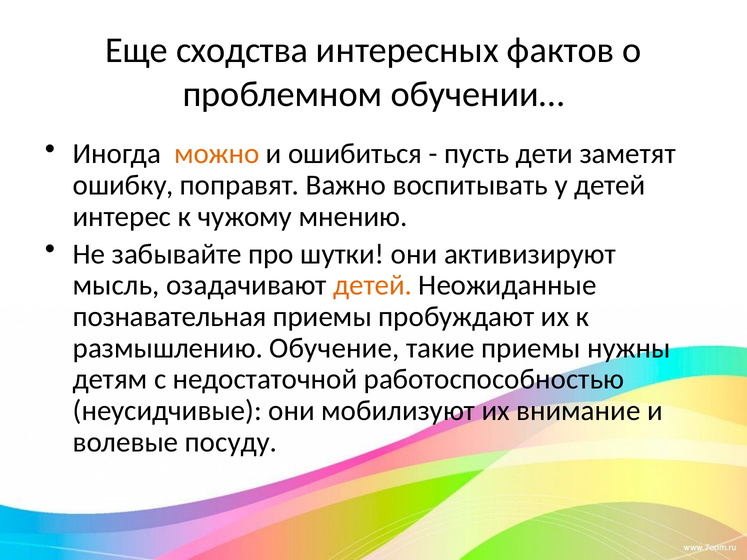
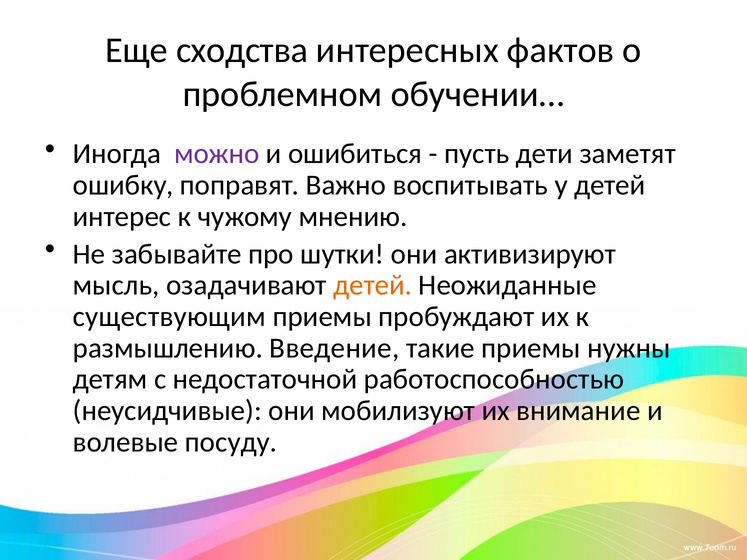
можно colour: orange -> purple
познавательная: познавательная -> существующим
Обучение: Обучение -> Введение
